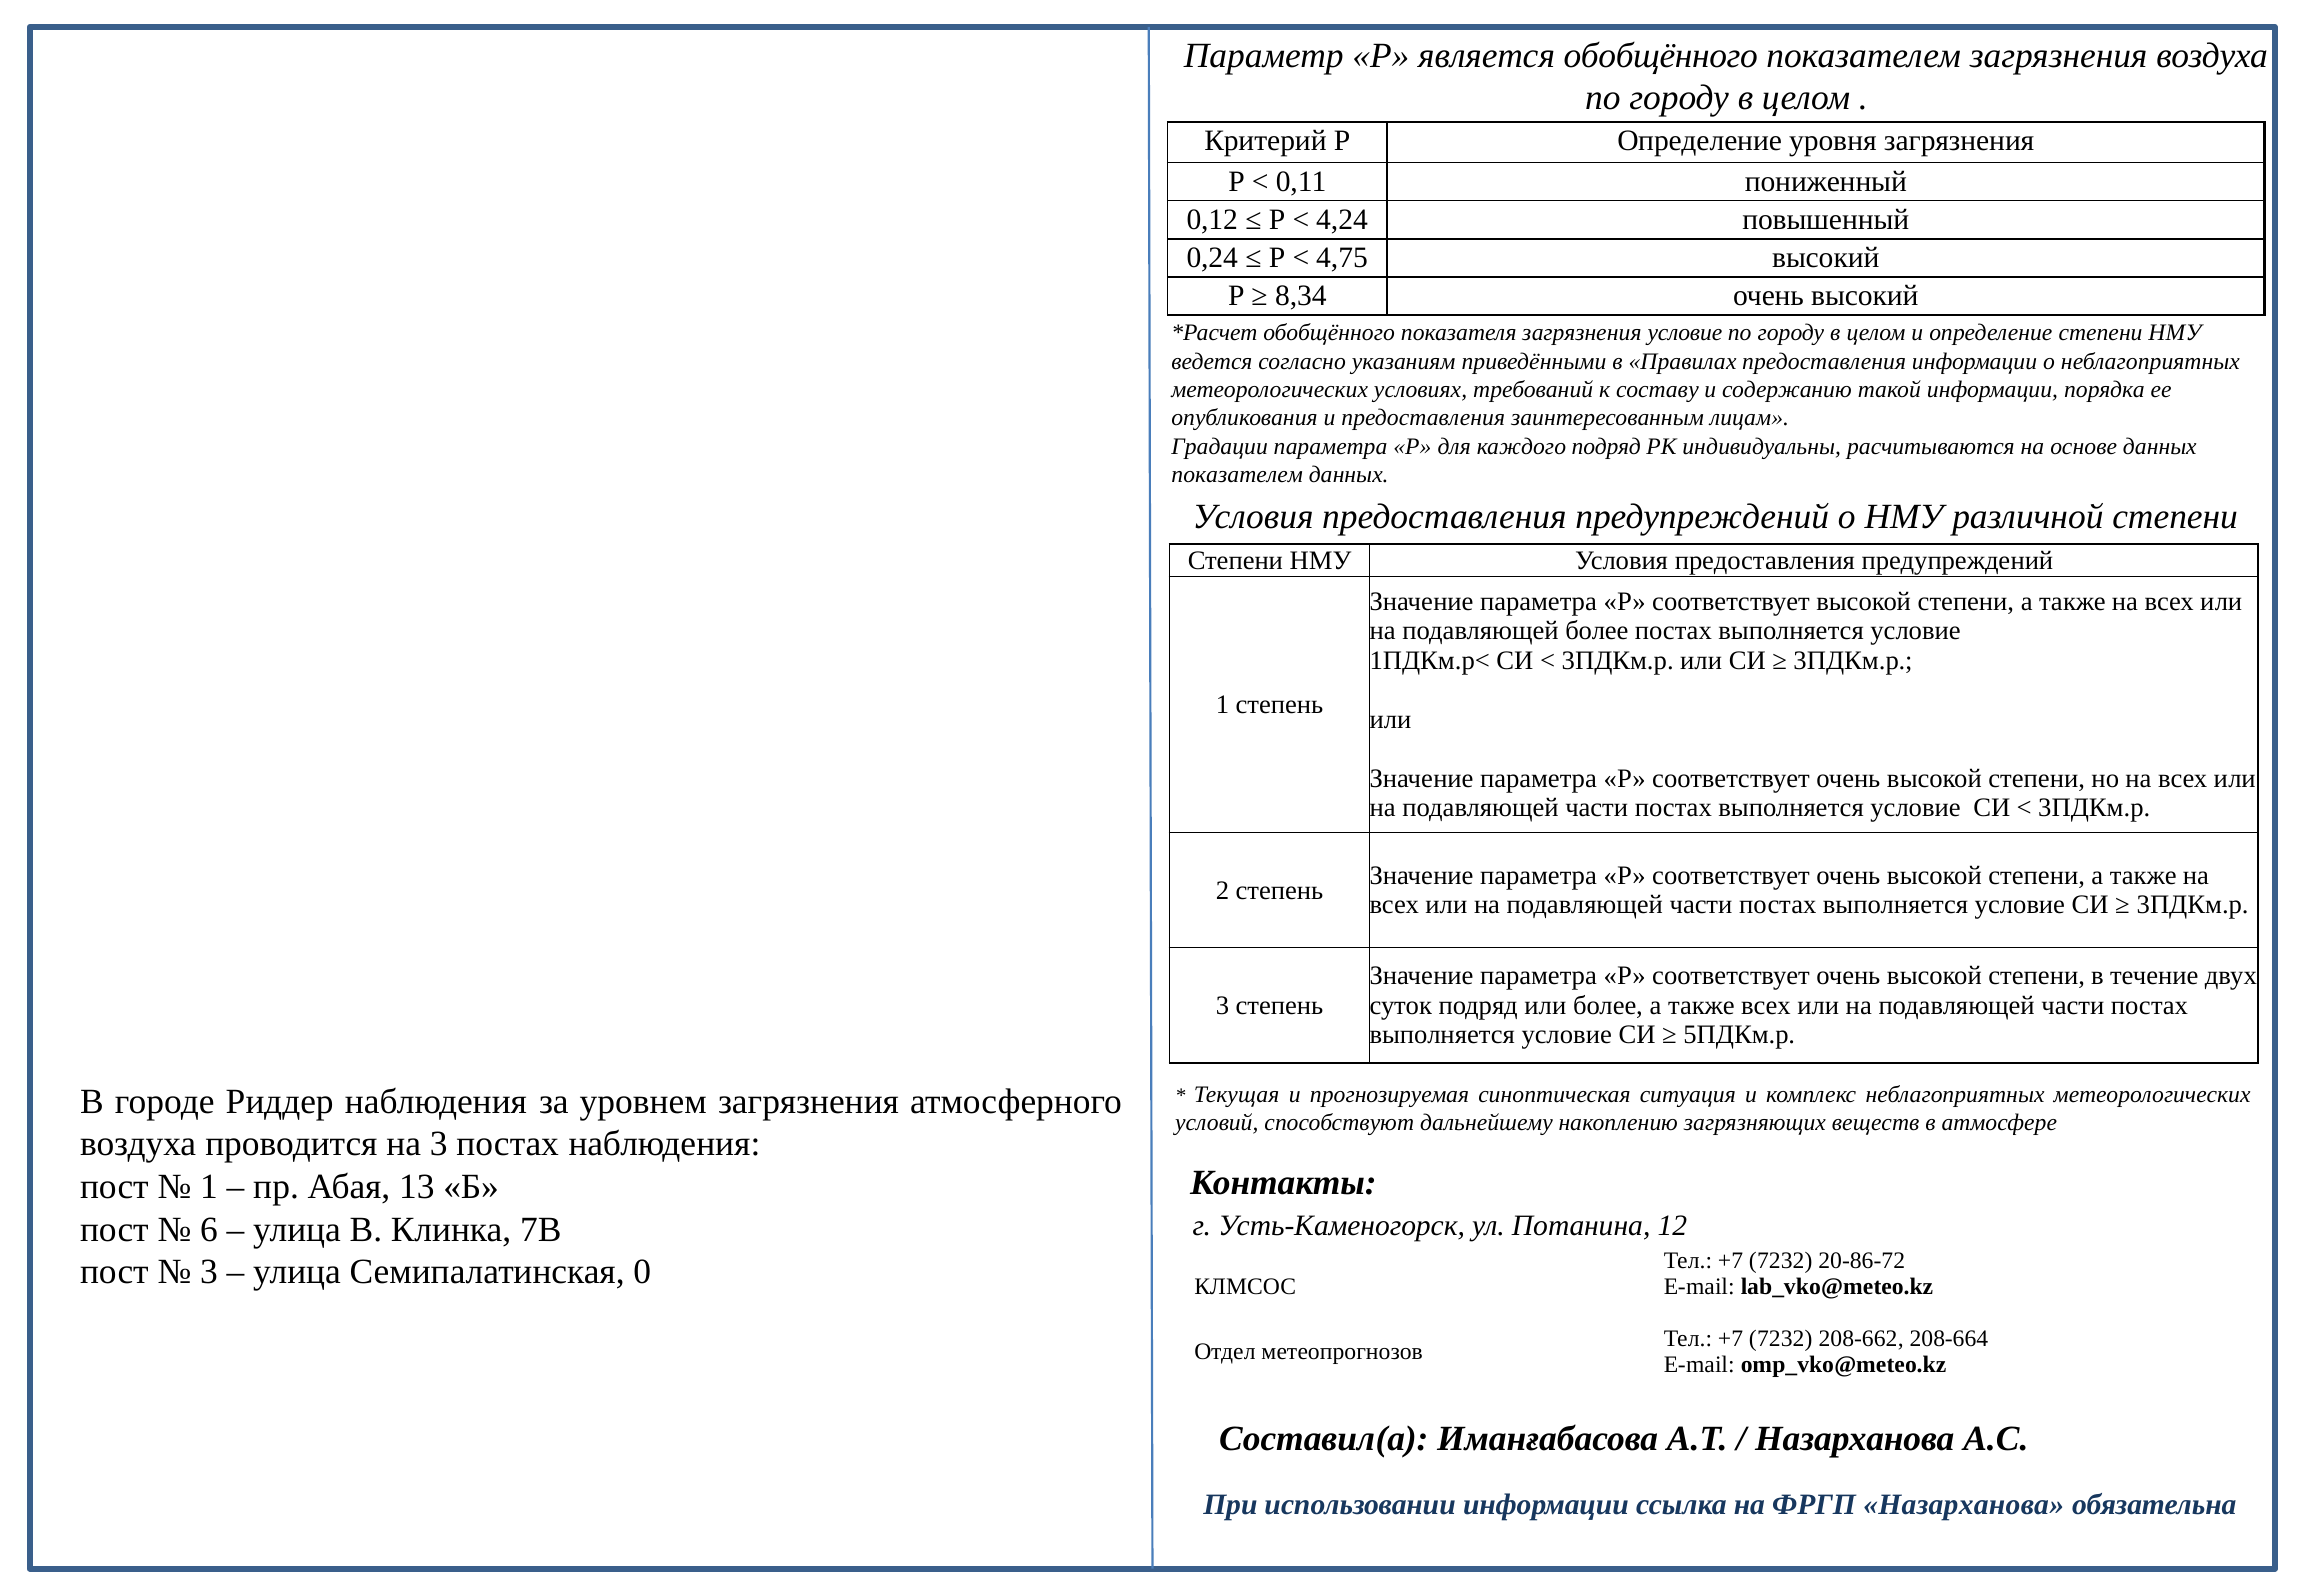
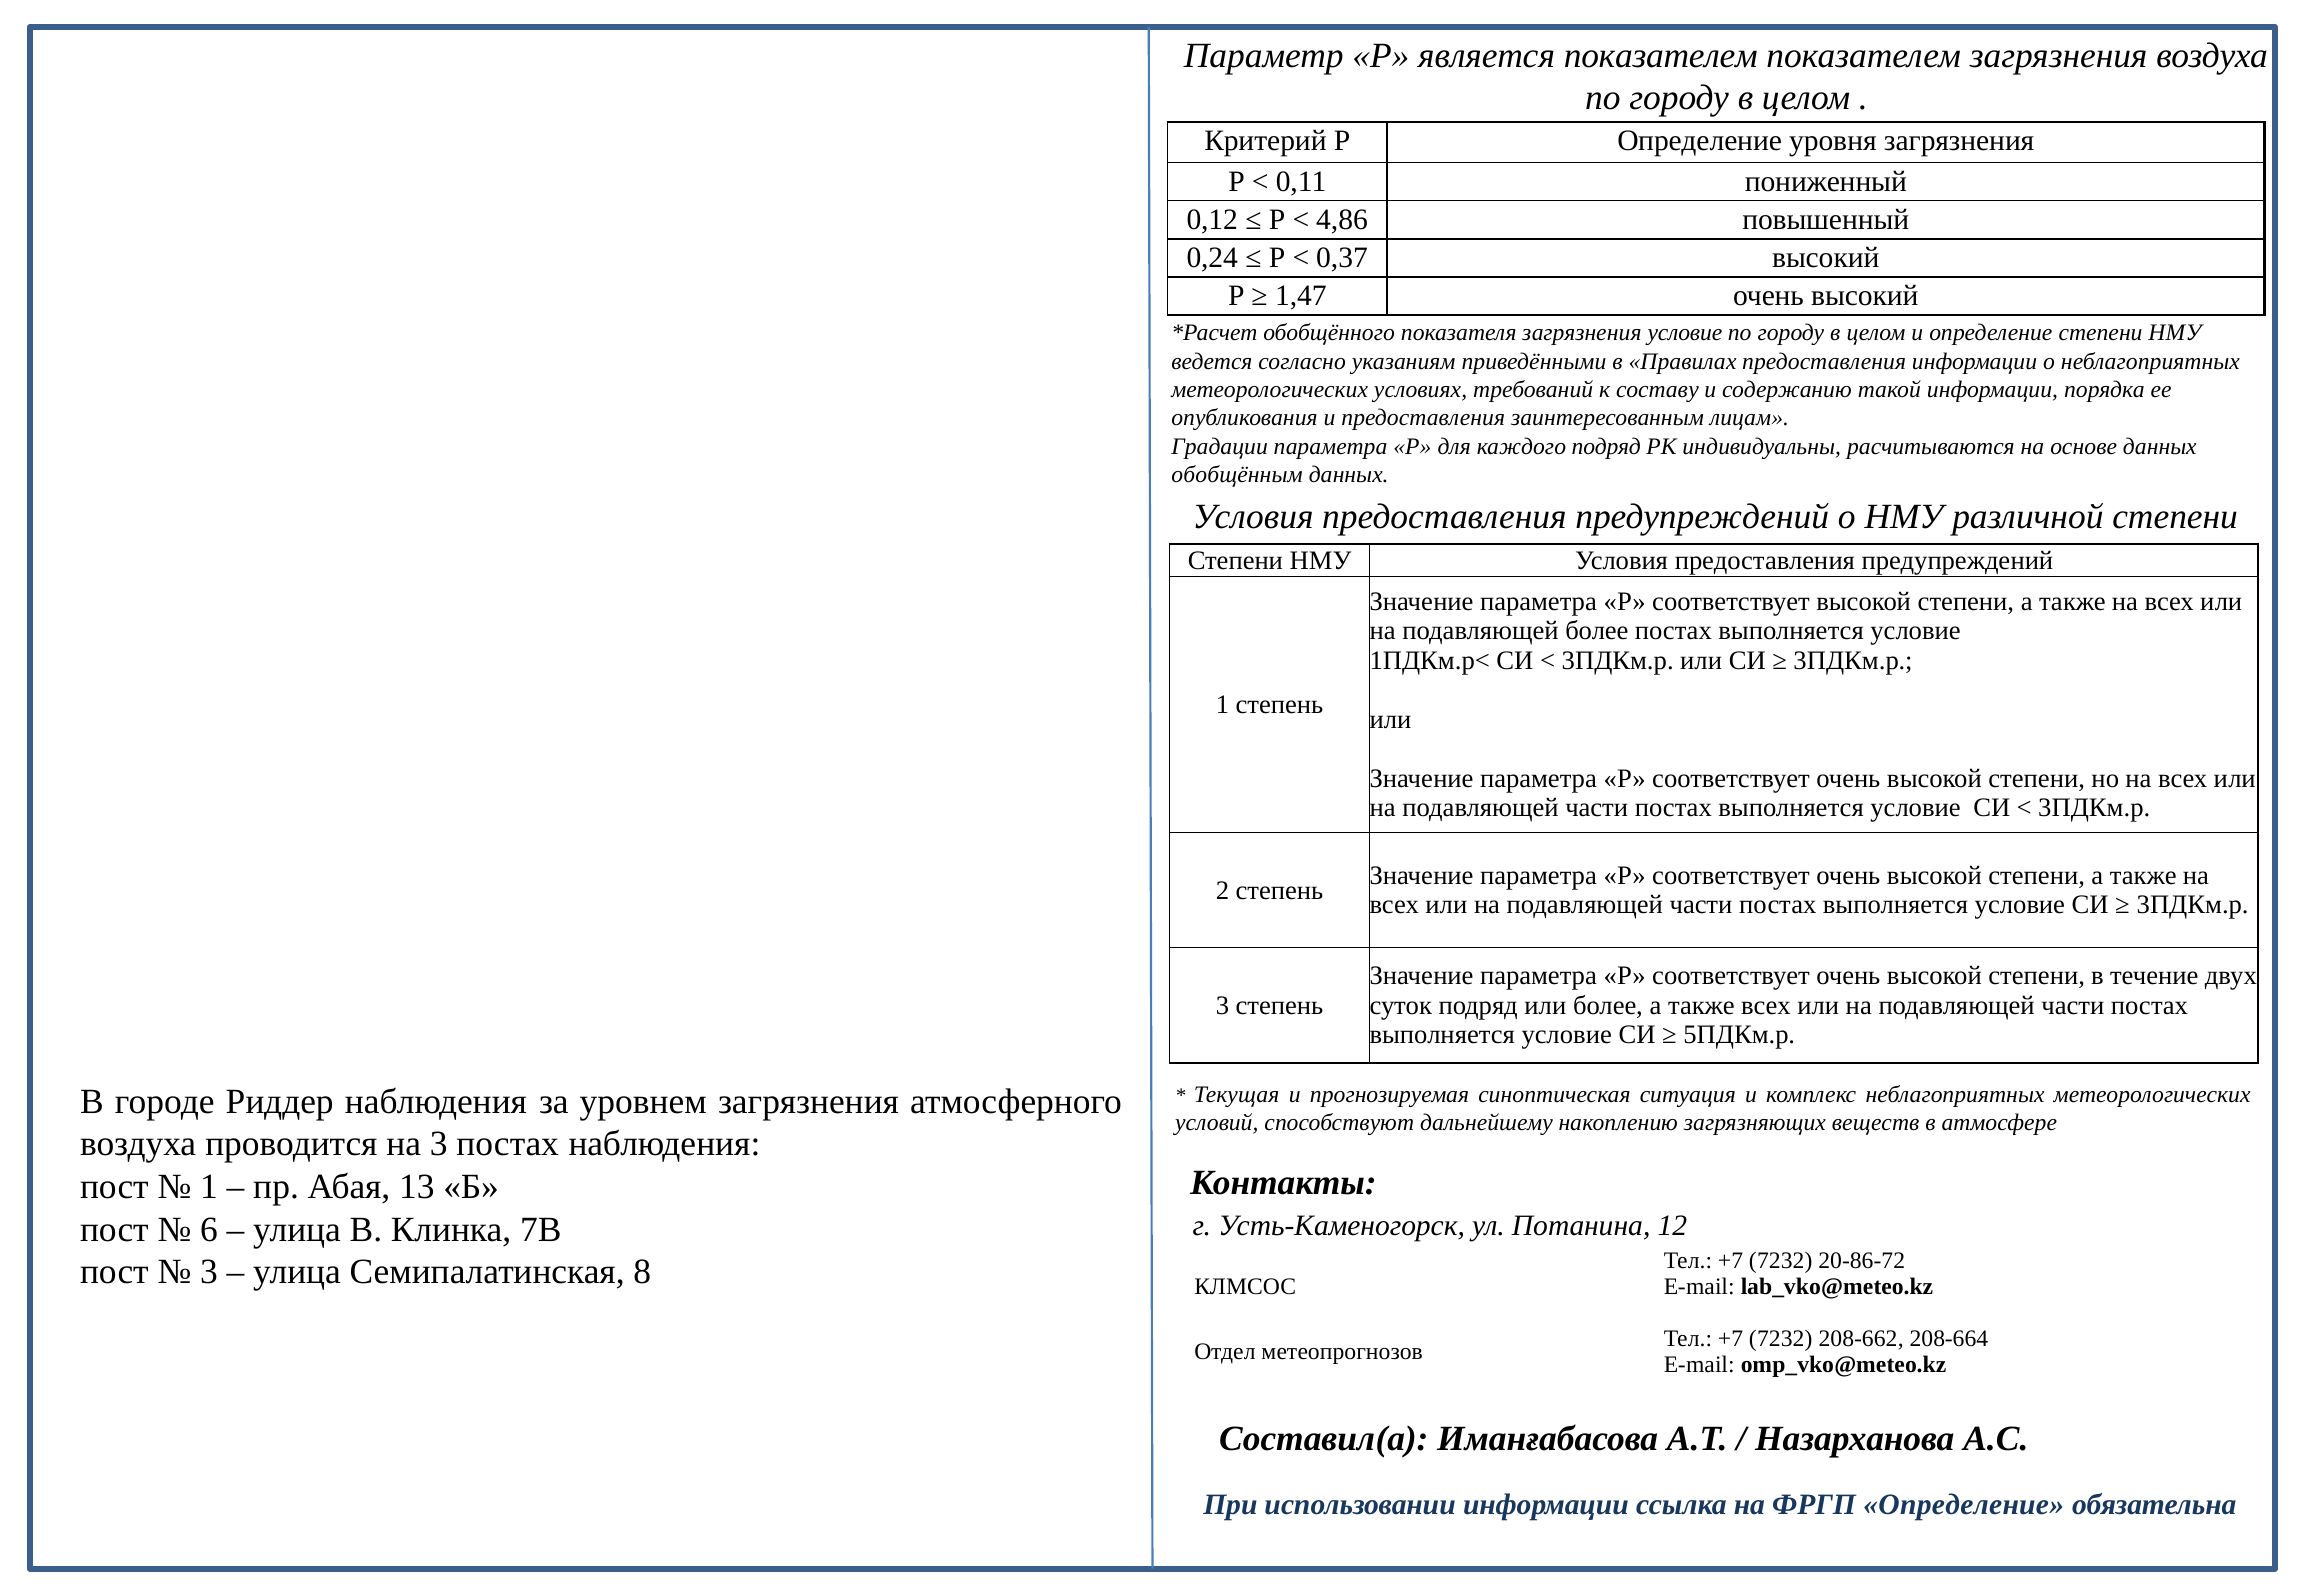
является обобщённого: обобщённого -> показателем
4,24: 4,24 -> 4,86
4,75: 4,75 -> 0,37
8,34: 8,34 -> 1,47
показателем at (1237, 475): показателем -> обобщённым
0: 0 -> 8
ФРГП Назарханова: Назарханова -> Определение
